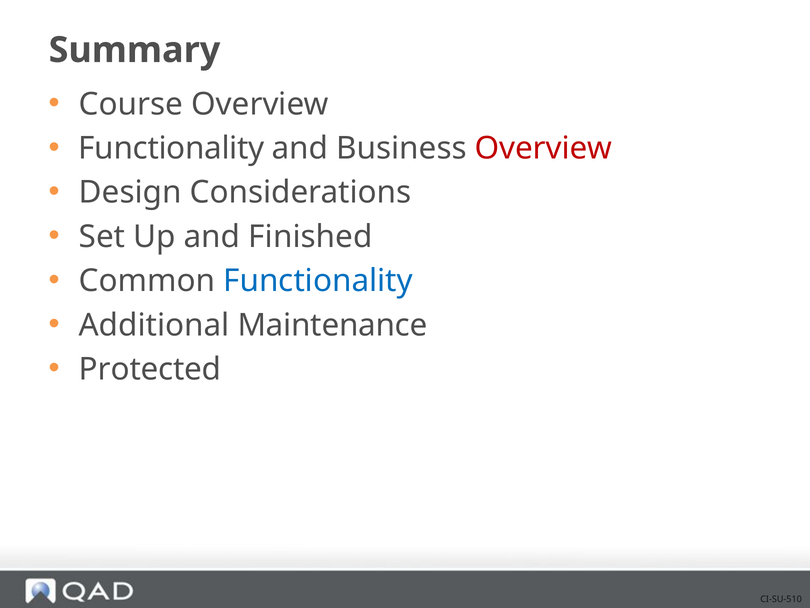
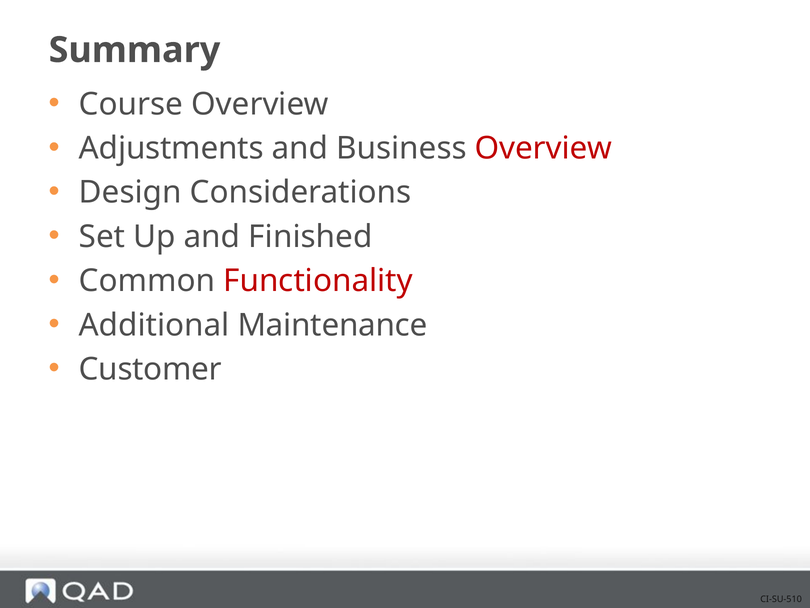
Functionality at (171, 148): Functionality -> Adjustments
Functionality at (318, 281) colour: blue -> red
Protected: Protected -> Customer
